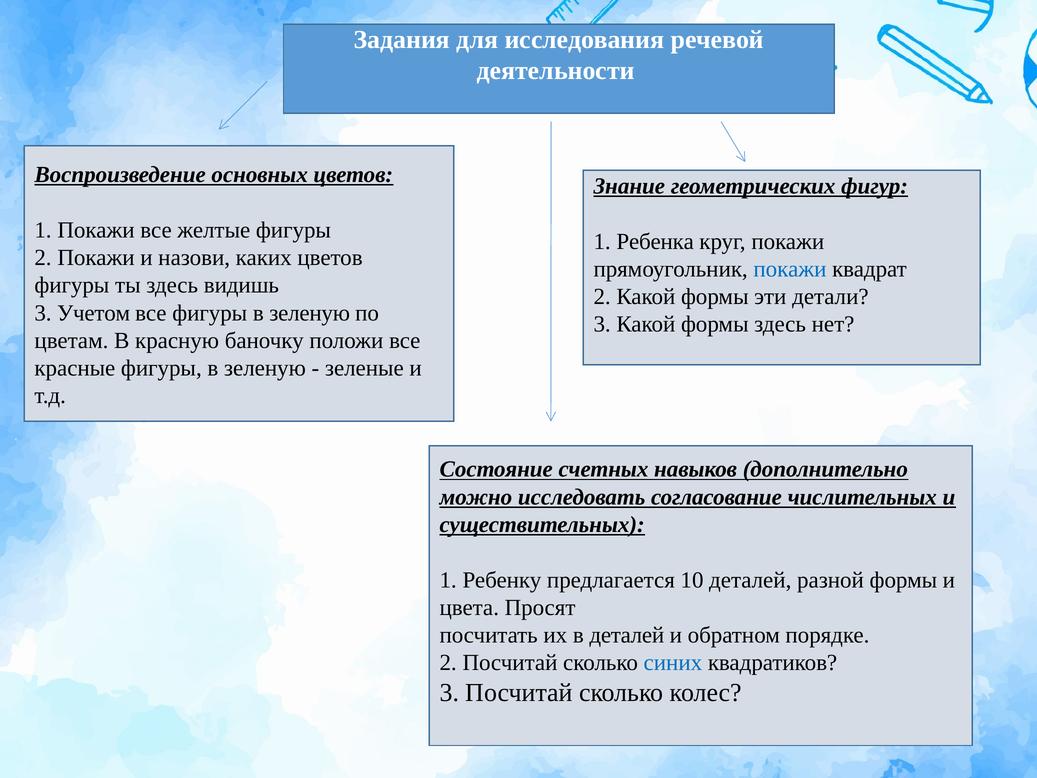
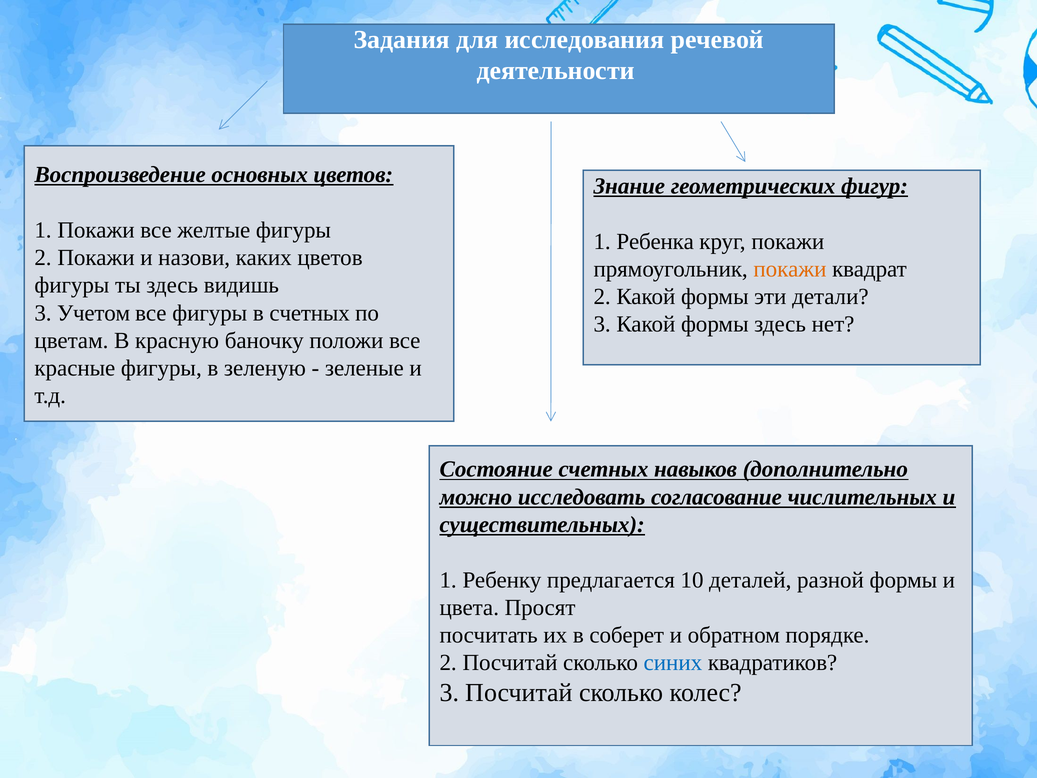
покажи at (790, 269) colour: blue -> orange
все фигуры в зеленую: зеленую -> счетных
в деталей: деталей -> соберет
